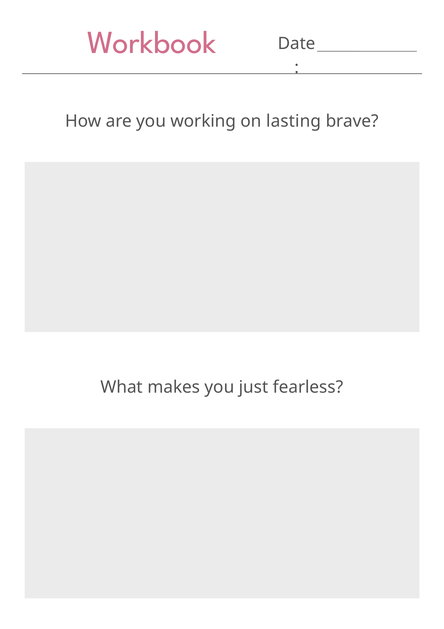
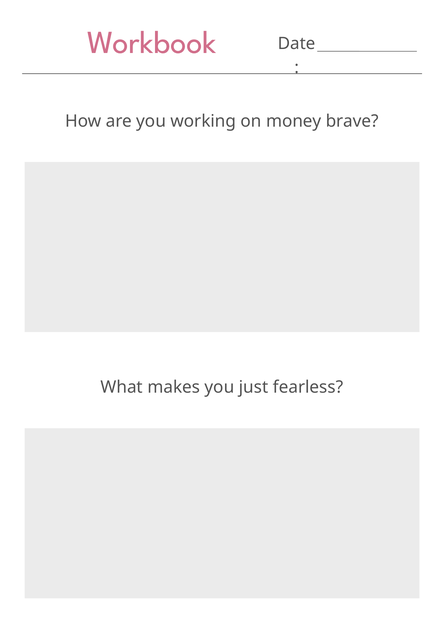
lasting: lasting -> money
